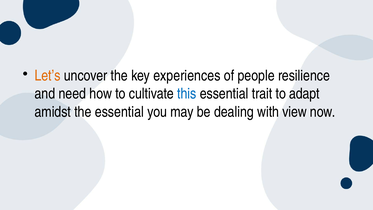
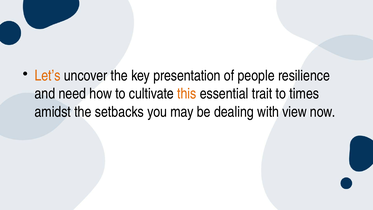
experiences: experiences -> presentation
this colour: blue -> orange
adapt: adapt -> times
the essential: essential -> setbacks
